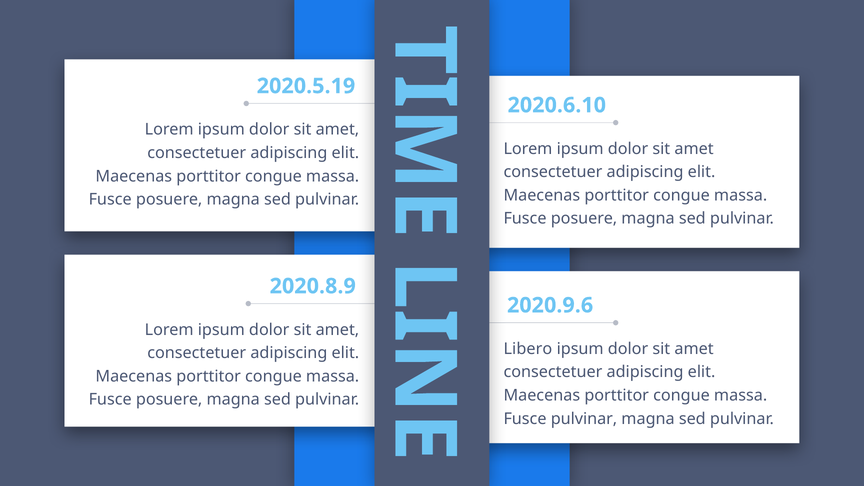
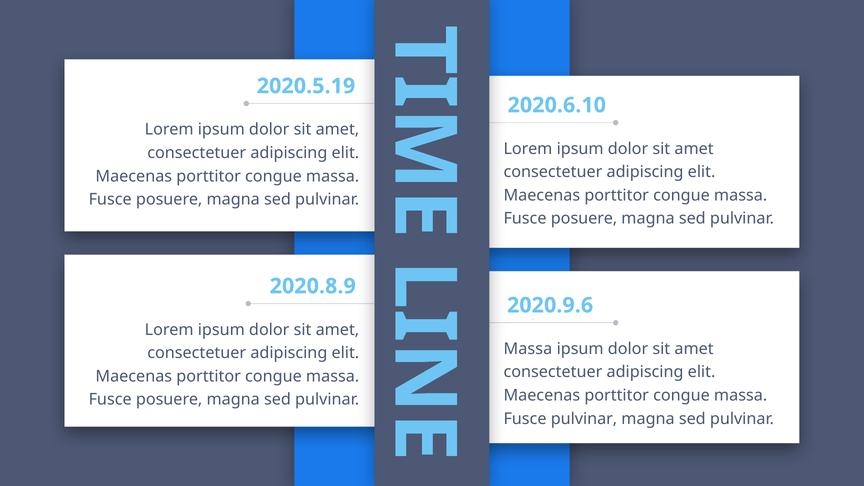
Libero at (528, 349): Libero -> Massa
